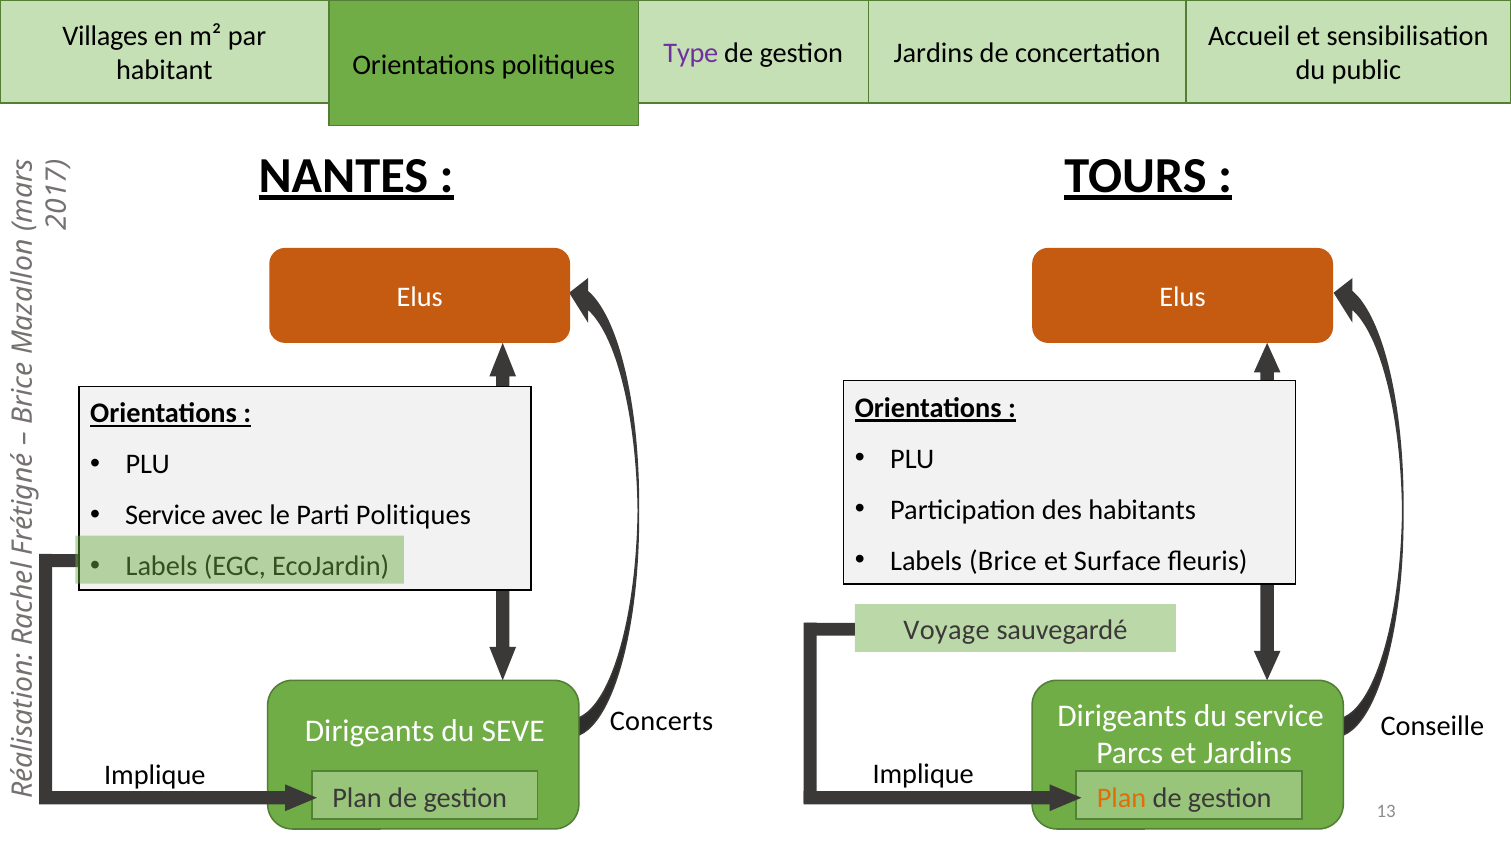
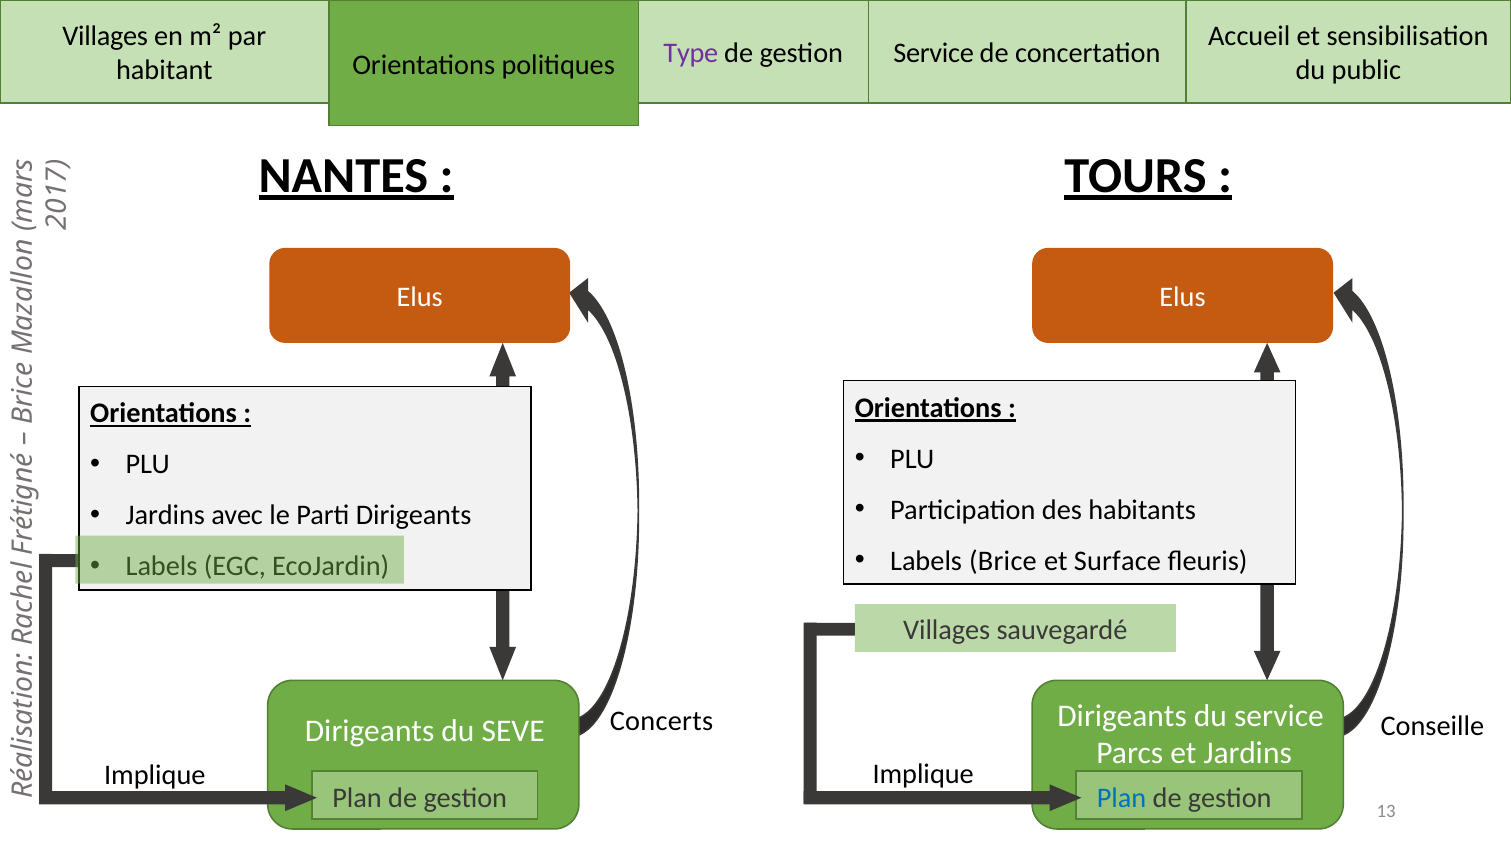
gestion Jardins: Jardins -> Service
Service at (165, 516): Service -> Jardins
Parti Politiques: Politiques -> Dirigeants
Voyage at (947, 630): Voyage -> Villages
Plan at (1122, 798) colour: orange -> blue
